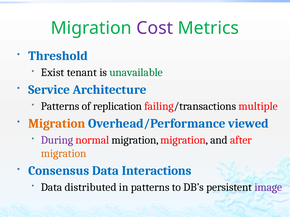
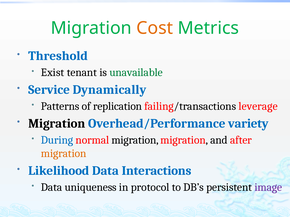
Cost colour: purple -> orange
Architecture: Architecture -> Dynamically
multiple: multiple -> leverage
Migration at (57, 124) colour: orange -> black
viewed: viewed -> variety
During colour: purple -> blue
Consensus: Consensus -> Likelihood
distributed: distributed -> uniqueness
in patterns: patterns -> protocol
